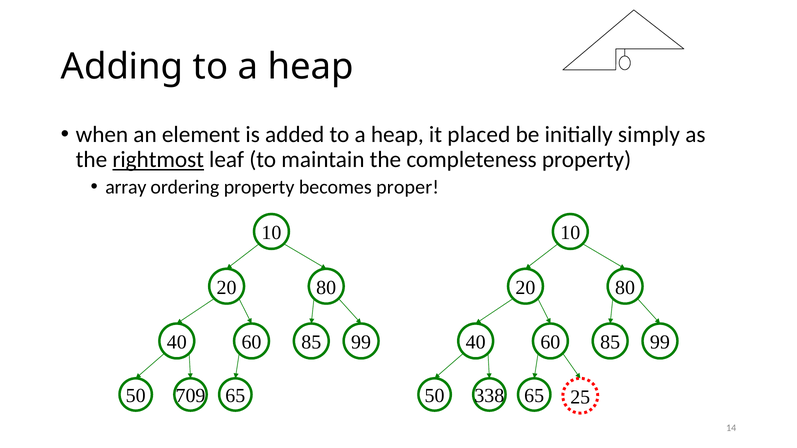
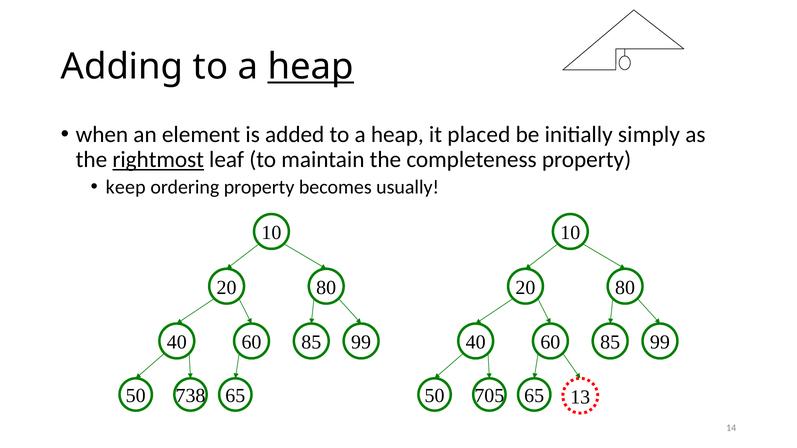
heap at (311, 67) underline: none -> present
array: array -> keep
proper: proper -> usually
709: 709 -> 738
338: 338 -> 705
25: 25 -> 13
